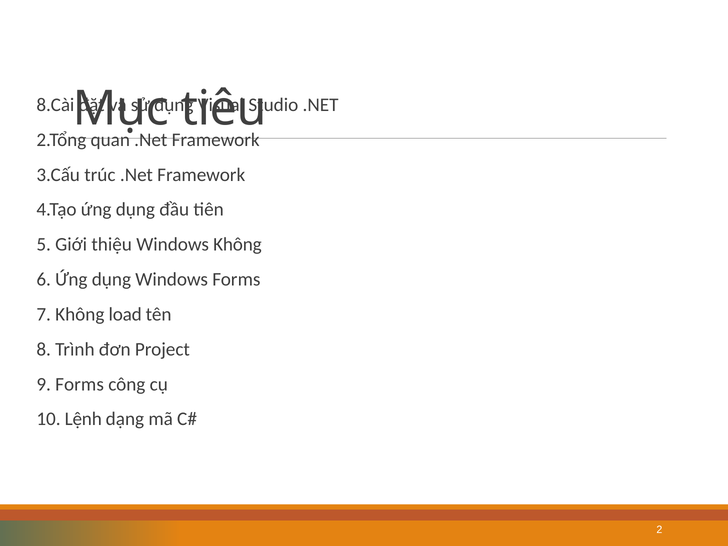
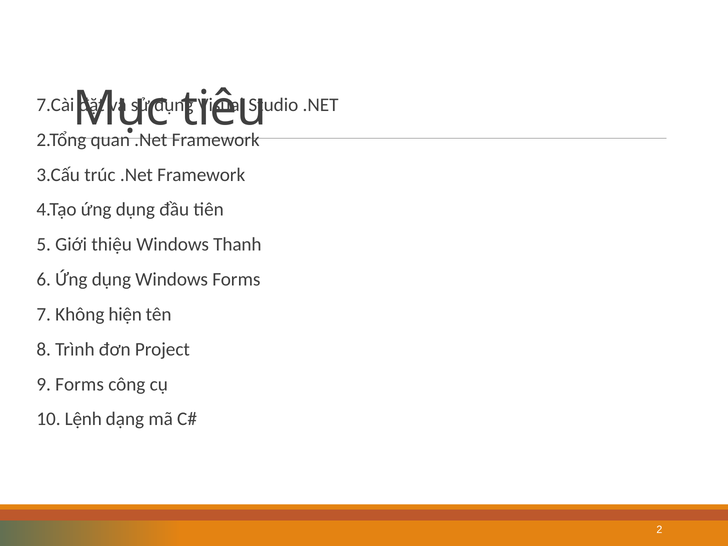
8.Cài: 8.Cài -> 7.Cài
Windows Không: Không -> Thanh
load: load -> hiện
